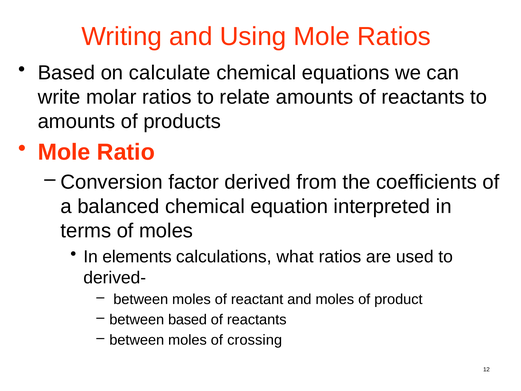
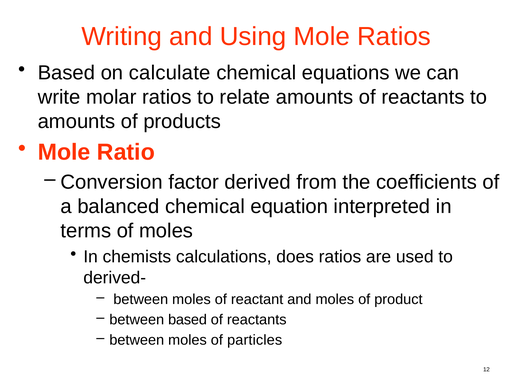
elements: elements -> chemists
what: what -> does
crossing: crossing -> particles
